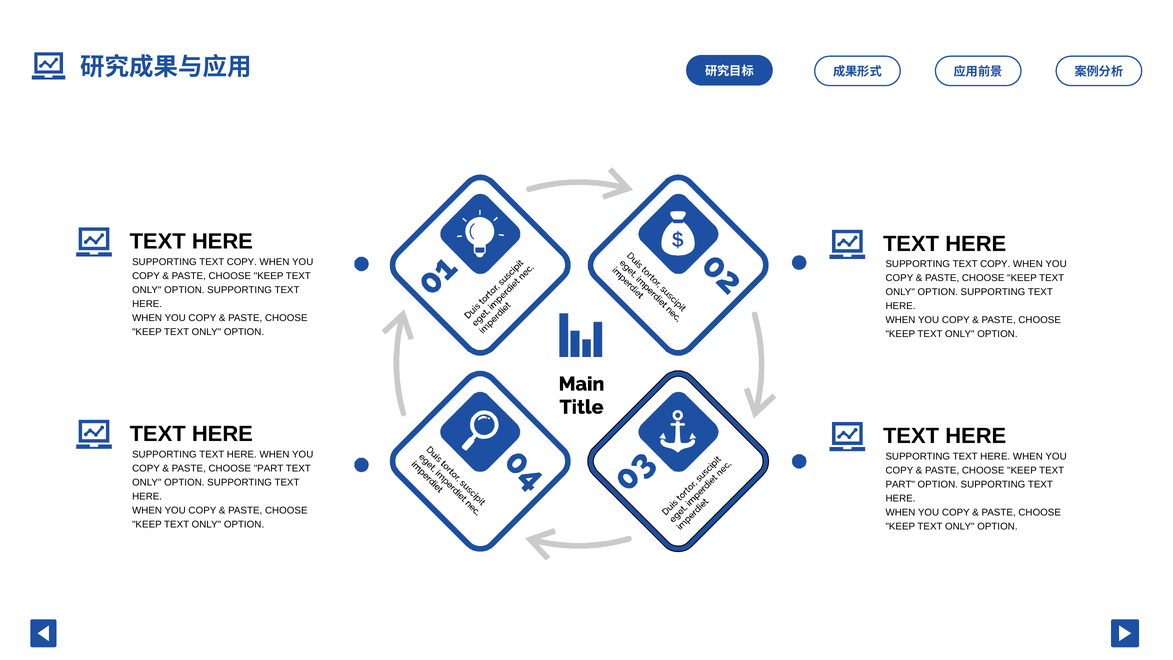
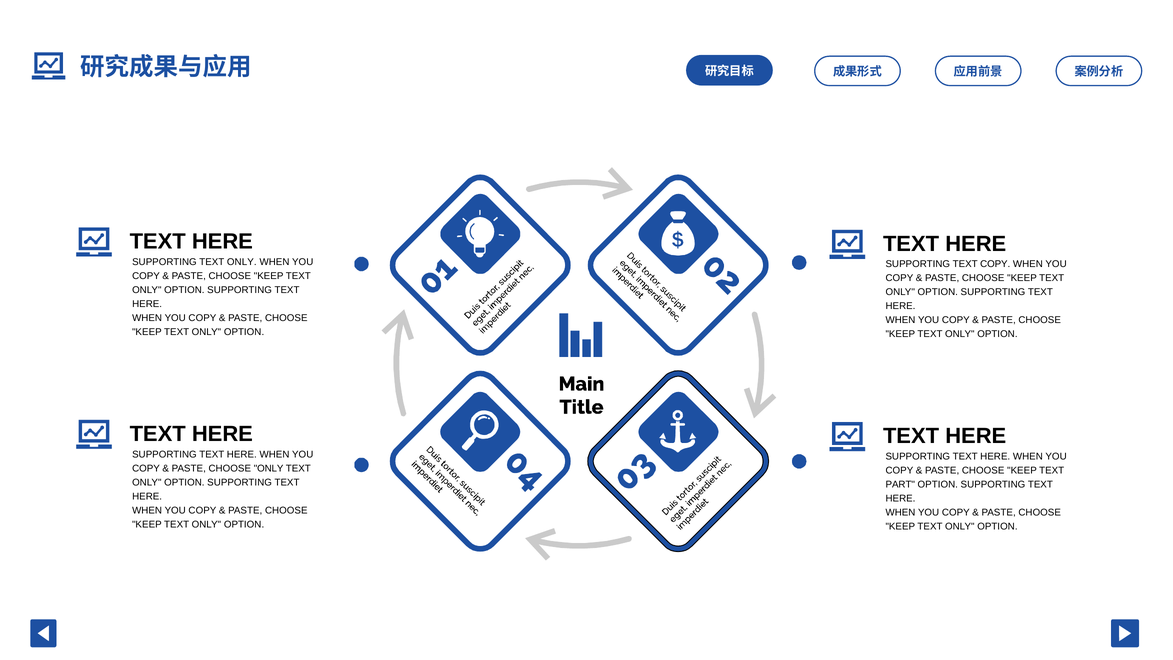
COPY at (242, 262): COPY -> ONLY
CHOOSE PART: PART -> ONLY
